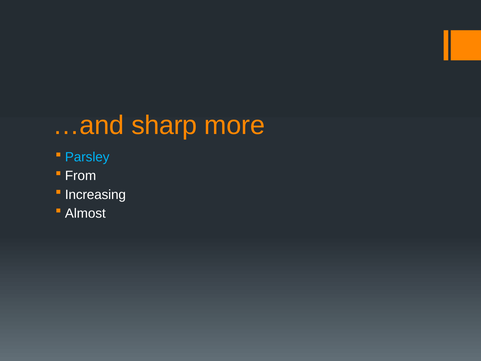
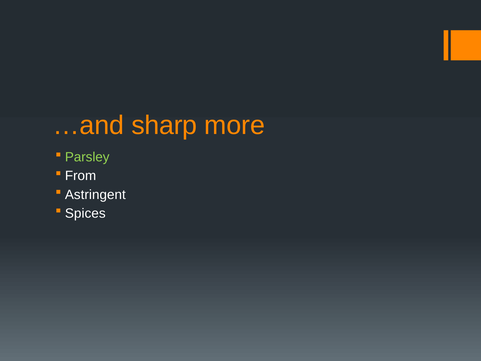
Parsley colour: light blue -> light green
Increasing: Increasing -> Astringent
Almost: Almost -> Spices
